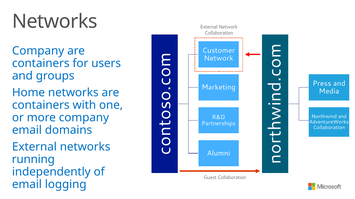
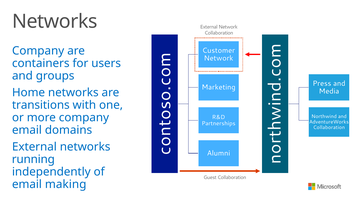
containers at (41, 105): containers -> transitions
logging: logging -> making
